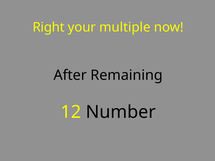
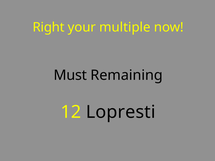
After: After -> Must
Number: Number -> Lopresti
